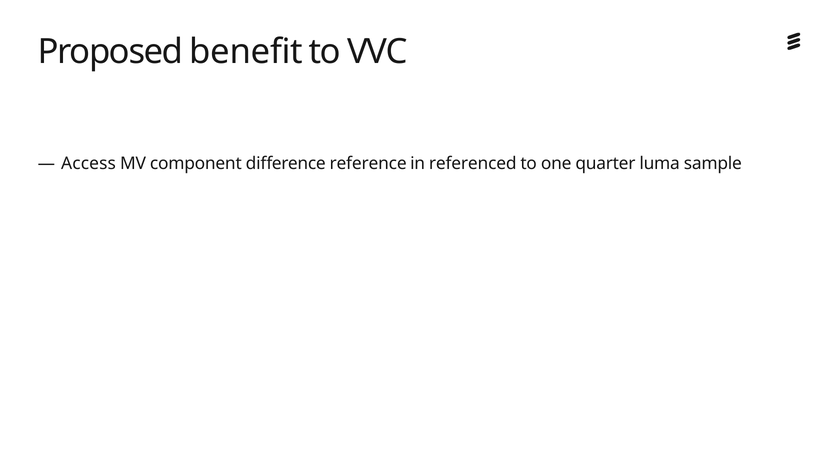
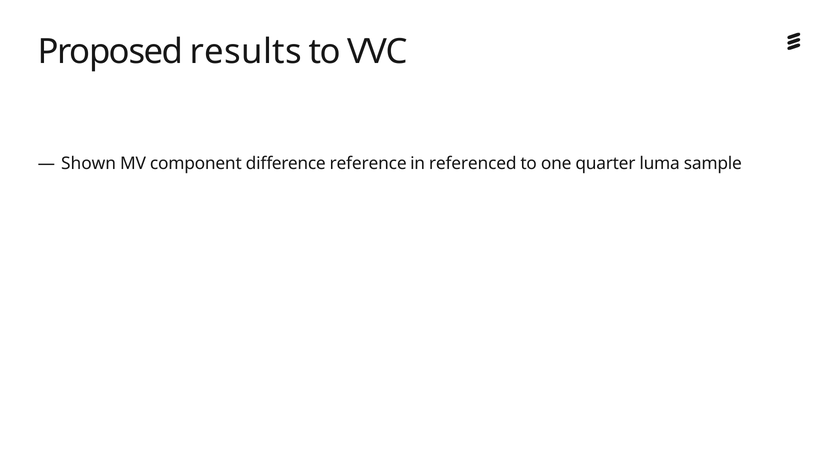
benefit: benefit -> results
Access: Access -> Shown
